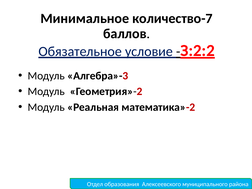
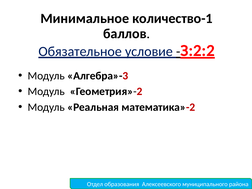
количество-7: количество-7 -> количество-1
